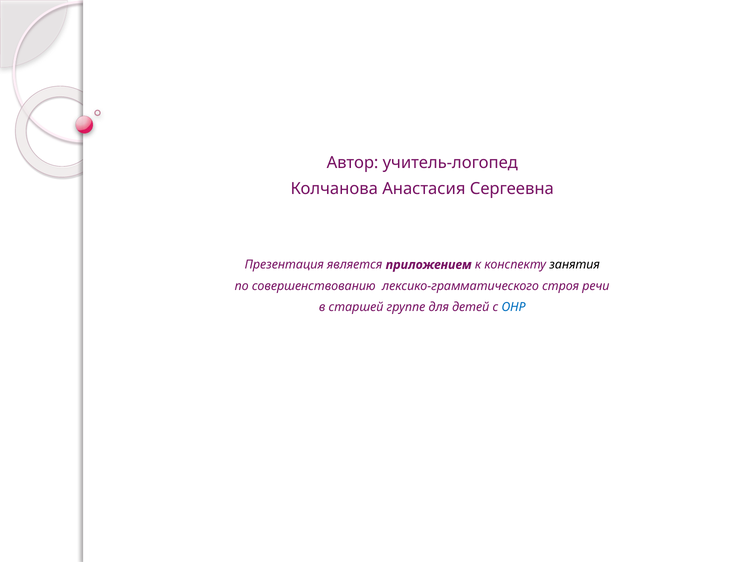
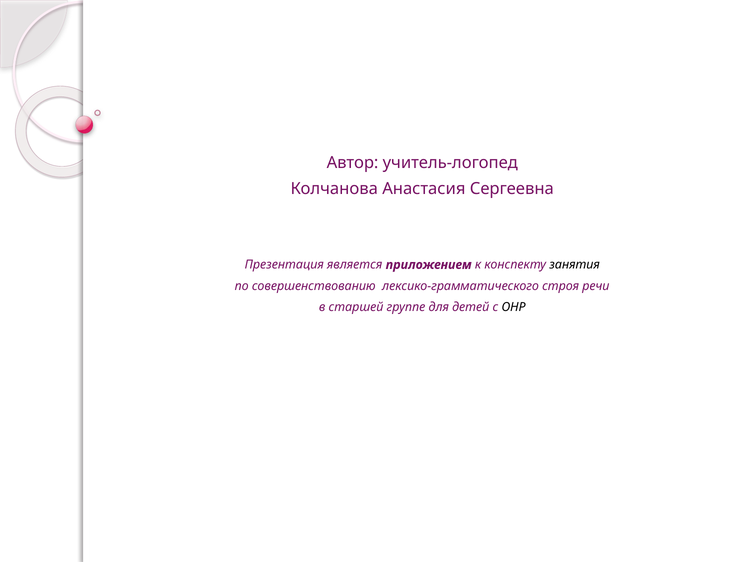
ОНР colour: blue -> black
